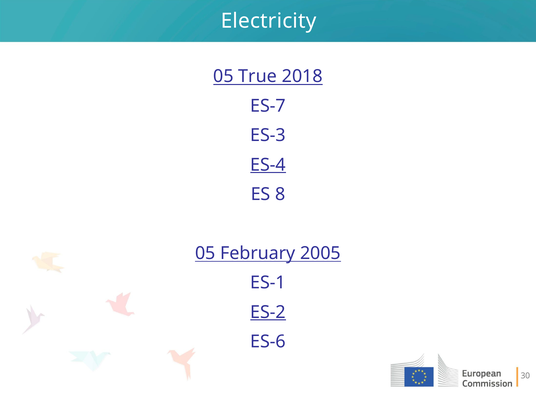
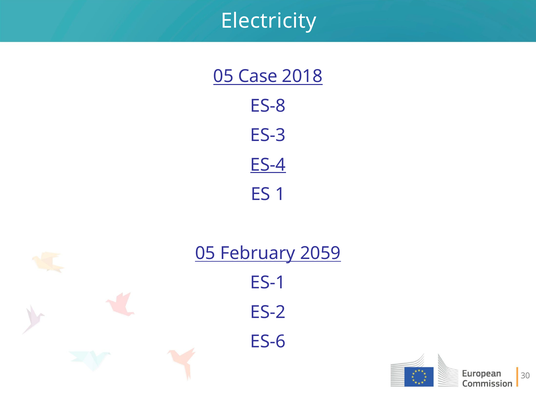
True: True -> Case
ES-7: ES-7 -> ES-8
8: 8 -> 1
2005: 2005 -> 2059
ES-2 underline: present -> none
